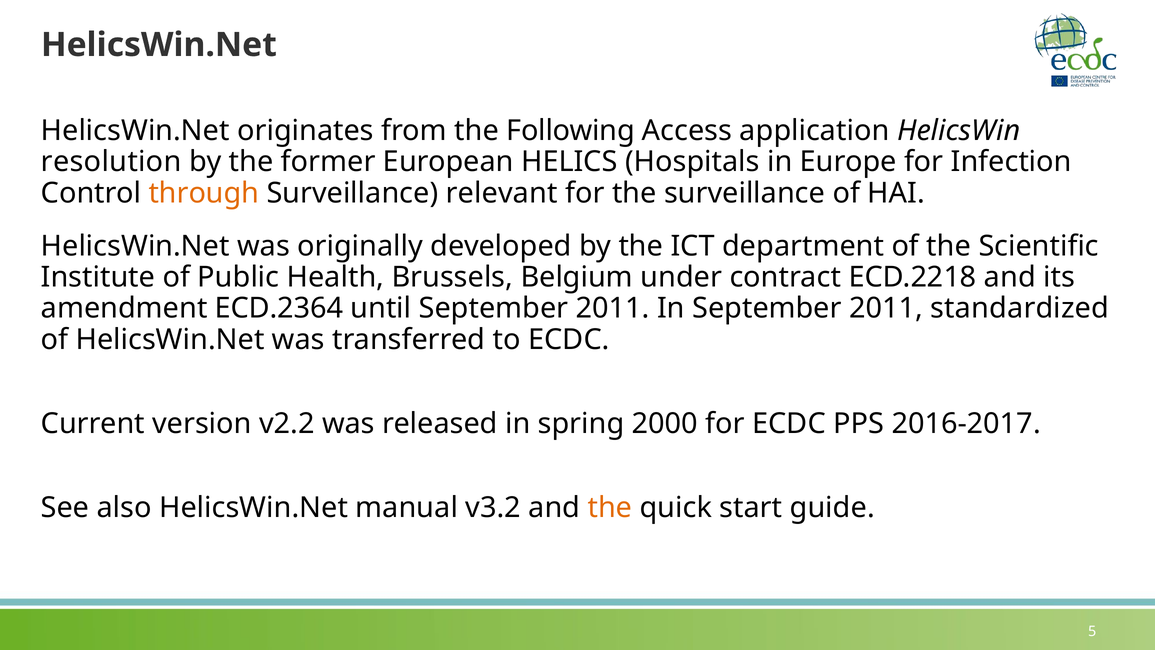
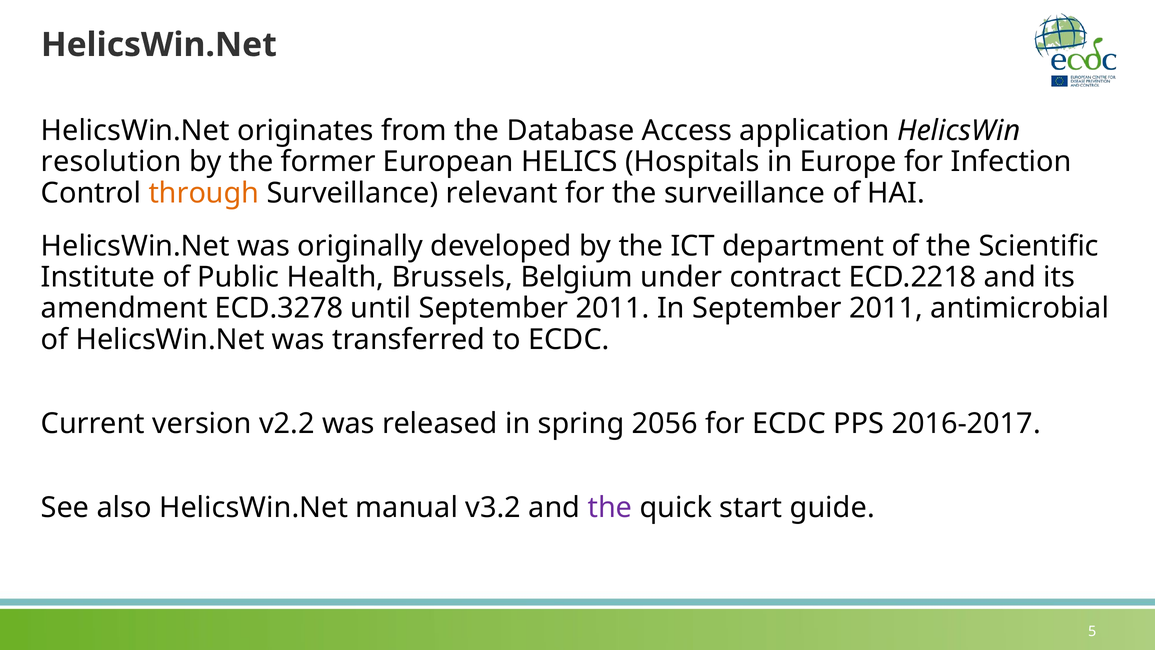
Following: Following -> Database
ECD.2364: ECD.2364 -> ECD.3278
standardized: standardized -> antimicrobial
2000: 2000 -> 2056
the at (610, 507) colour: orange -> purple
